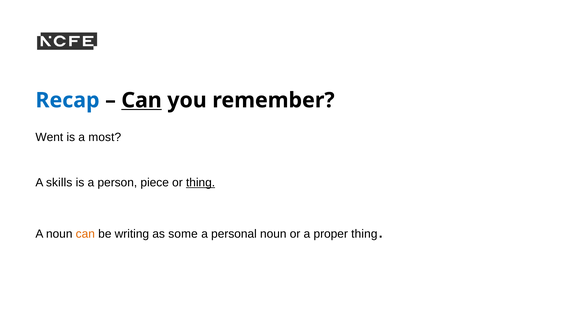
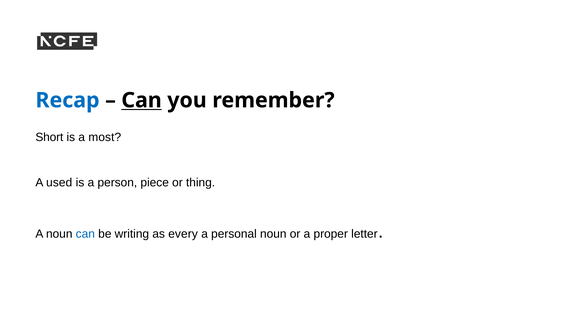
Went: Went -> Short
skills: skills -> used
thing at (201, 182) underline: present -> none
can at (85, 234) colour: orange -> blue
some: some -> every
proper thing: thing -> letter
